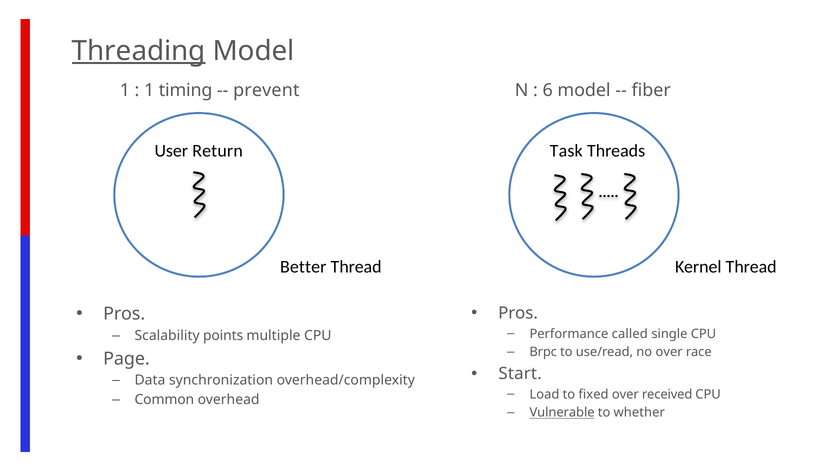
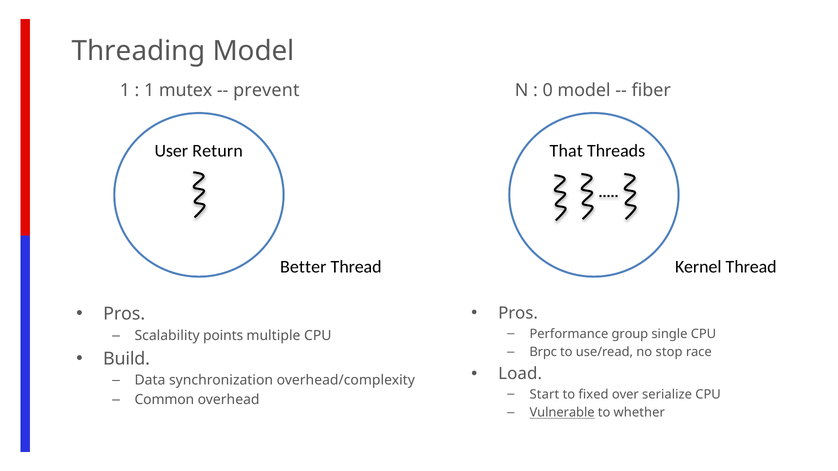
Threading underline: present -> none
timing: timing -> mutex
6: 6 -> 0
Task: Task -> That
called: called -> group
no over: over -> stop
Page: Page -> Build
Start: Start -> Load
Load: Load -> Start
received: received -> serialize
